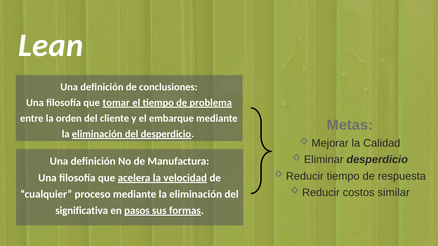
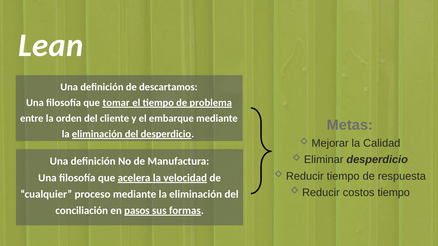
conclusiones: conclusiones -> descartamos
costos similar: similar -> tiempo
significativa: significativa -> conciliación
